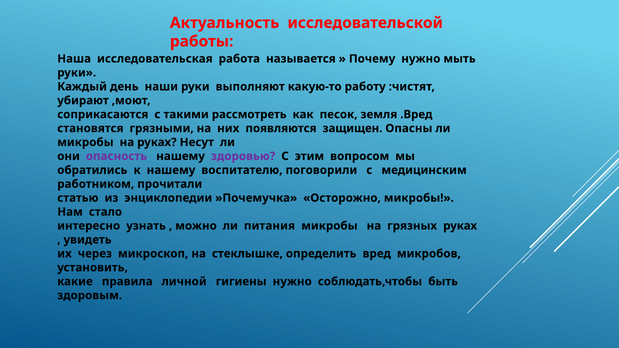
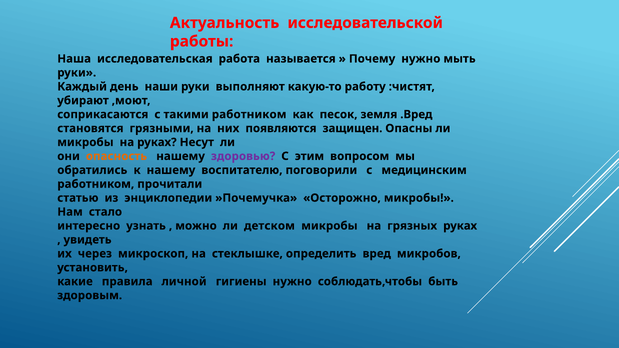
такими рассмотреть: рассмотреть -> работником
опасность colour: purple -> orange
питания: питания -> детском
